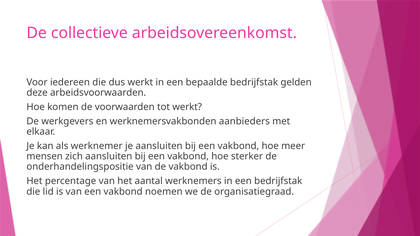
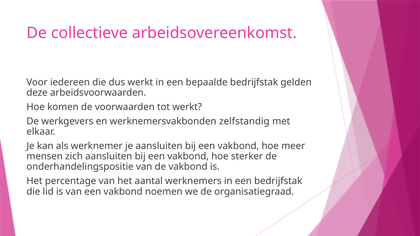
aanbieders: aanbieders -> zelfstandig
